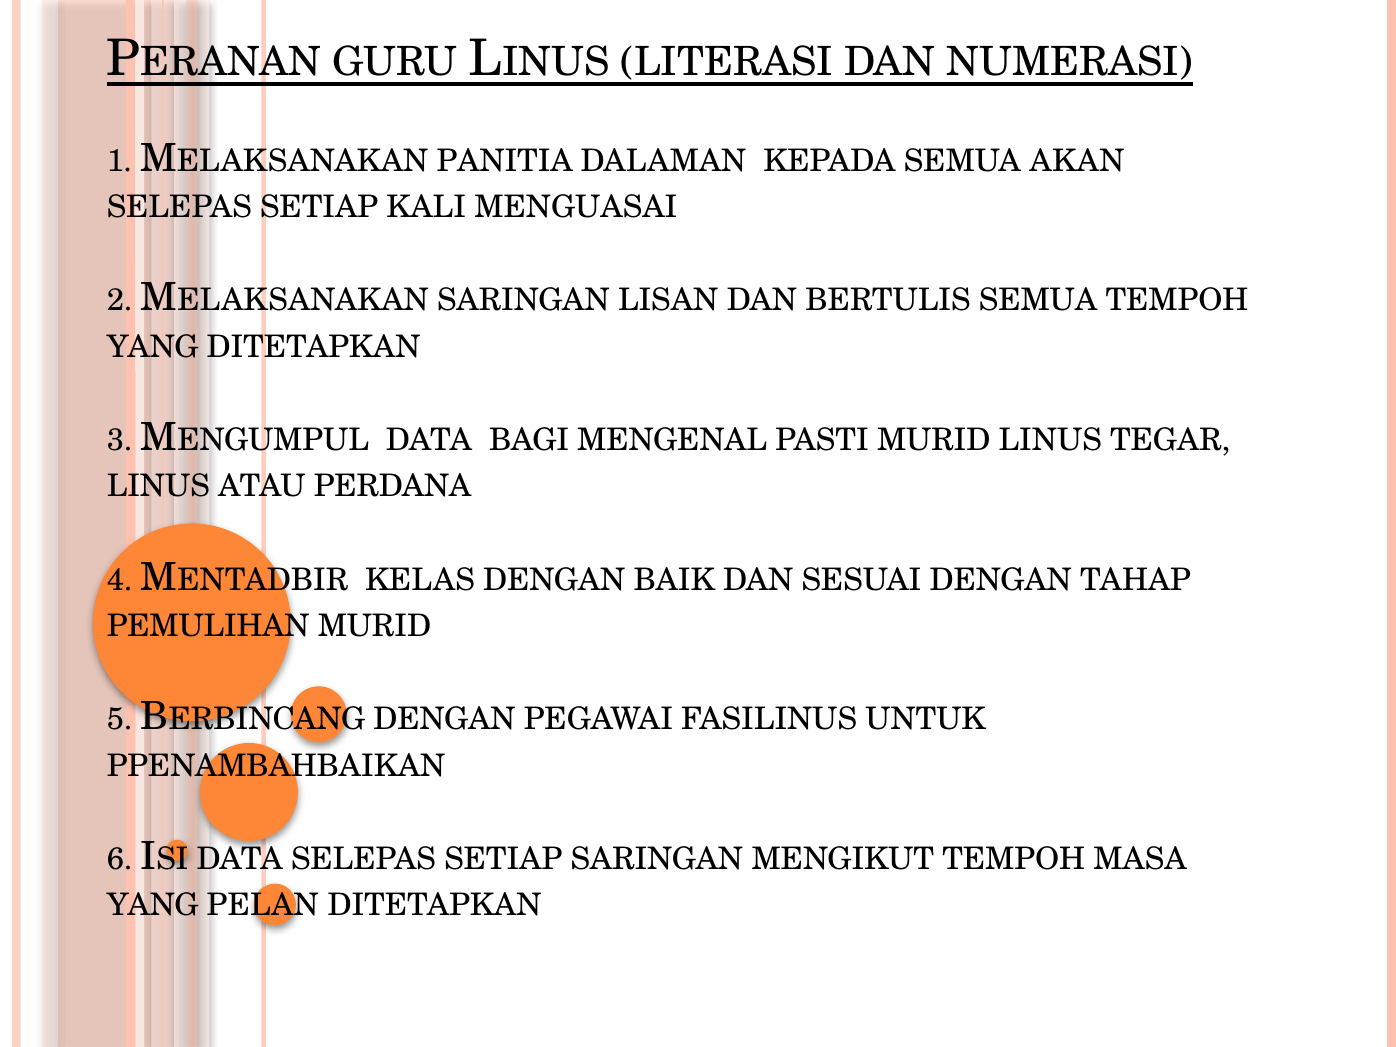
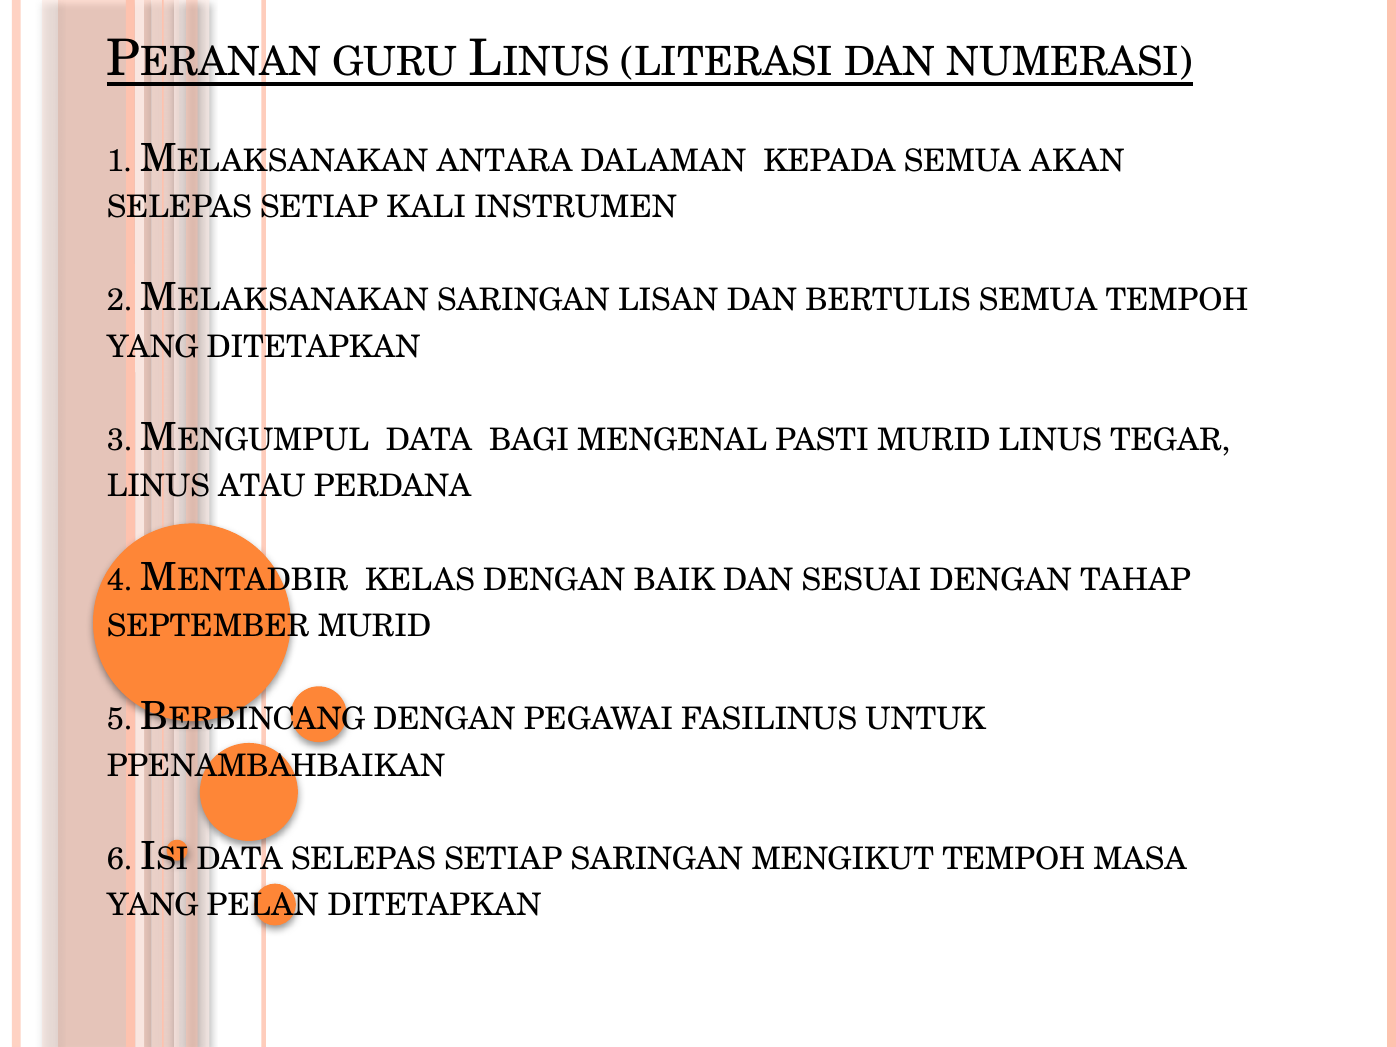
PANITIA: PANITIA -> ANTARA
MENGUASAI: MENGUASAI -> INSTRUMEN
PEMULIHAN: PEMULIHAN -> SEPTEMBER
